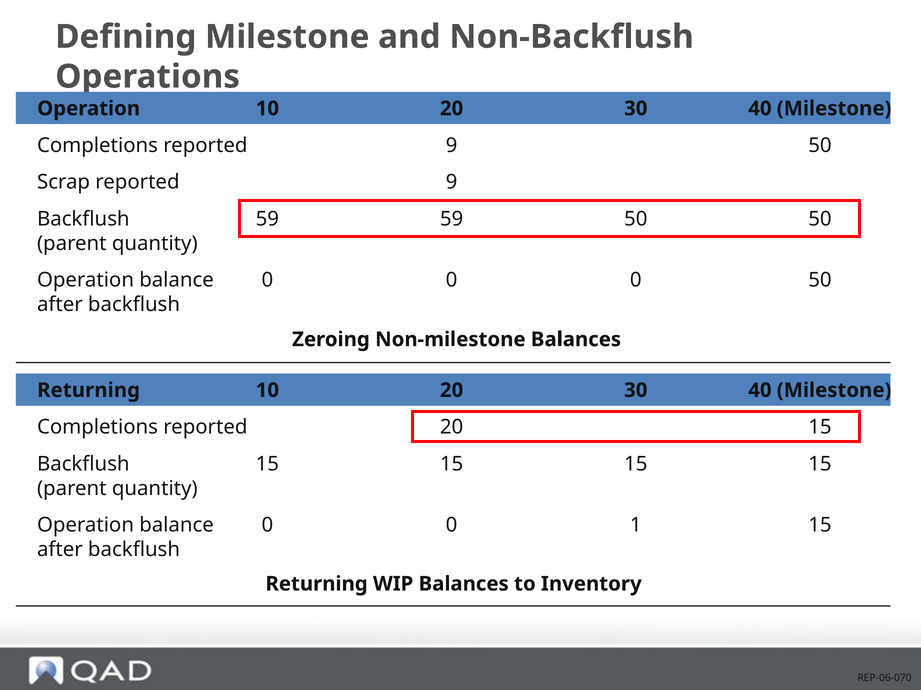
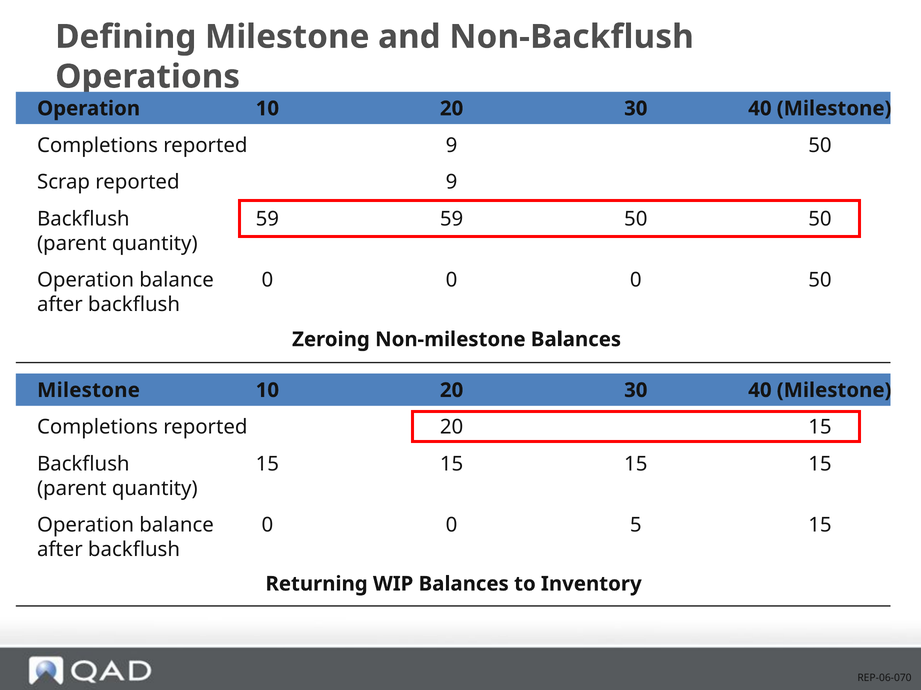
Returning at (89, 391): Returning -> Milestone
1: 1 -> 5
